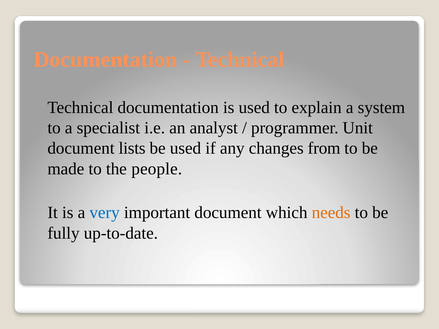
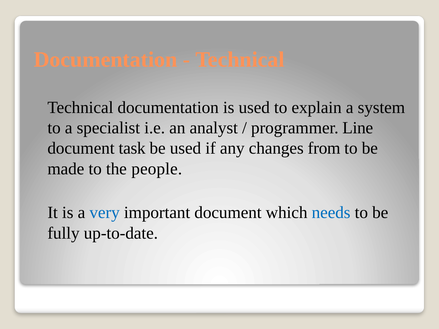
Unit: Unit -> Line
lists: lists -> task
needs colour: orange -> blue
